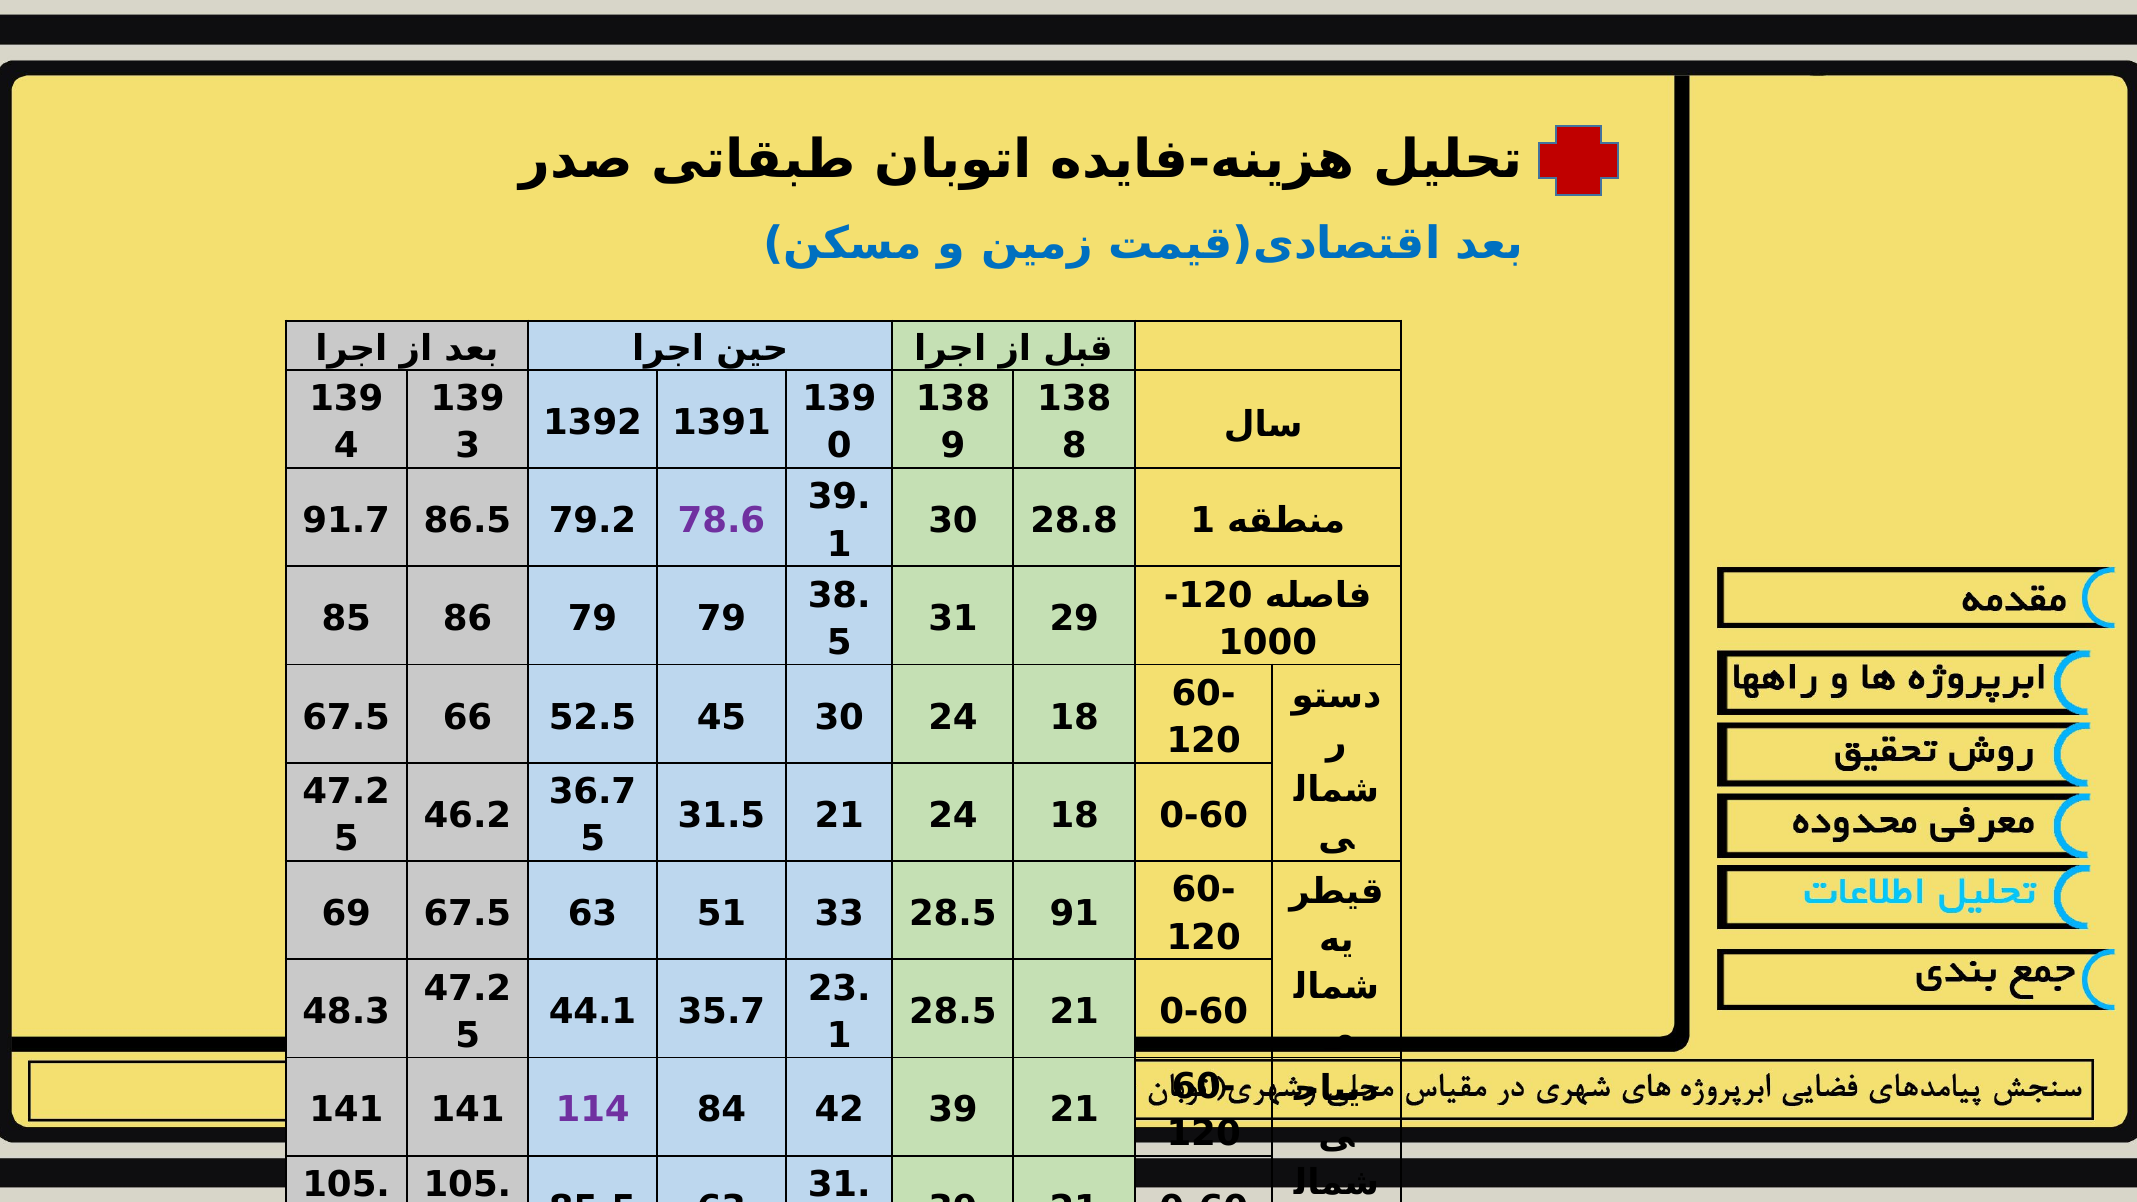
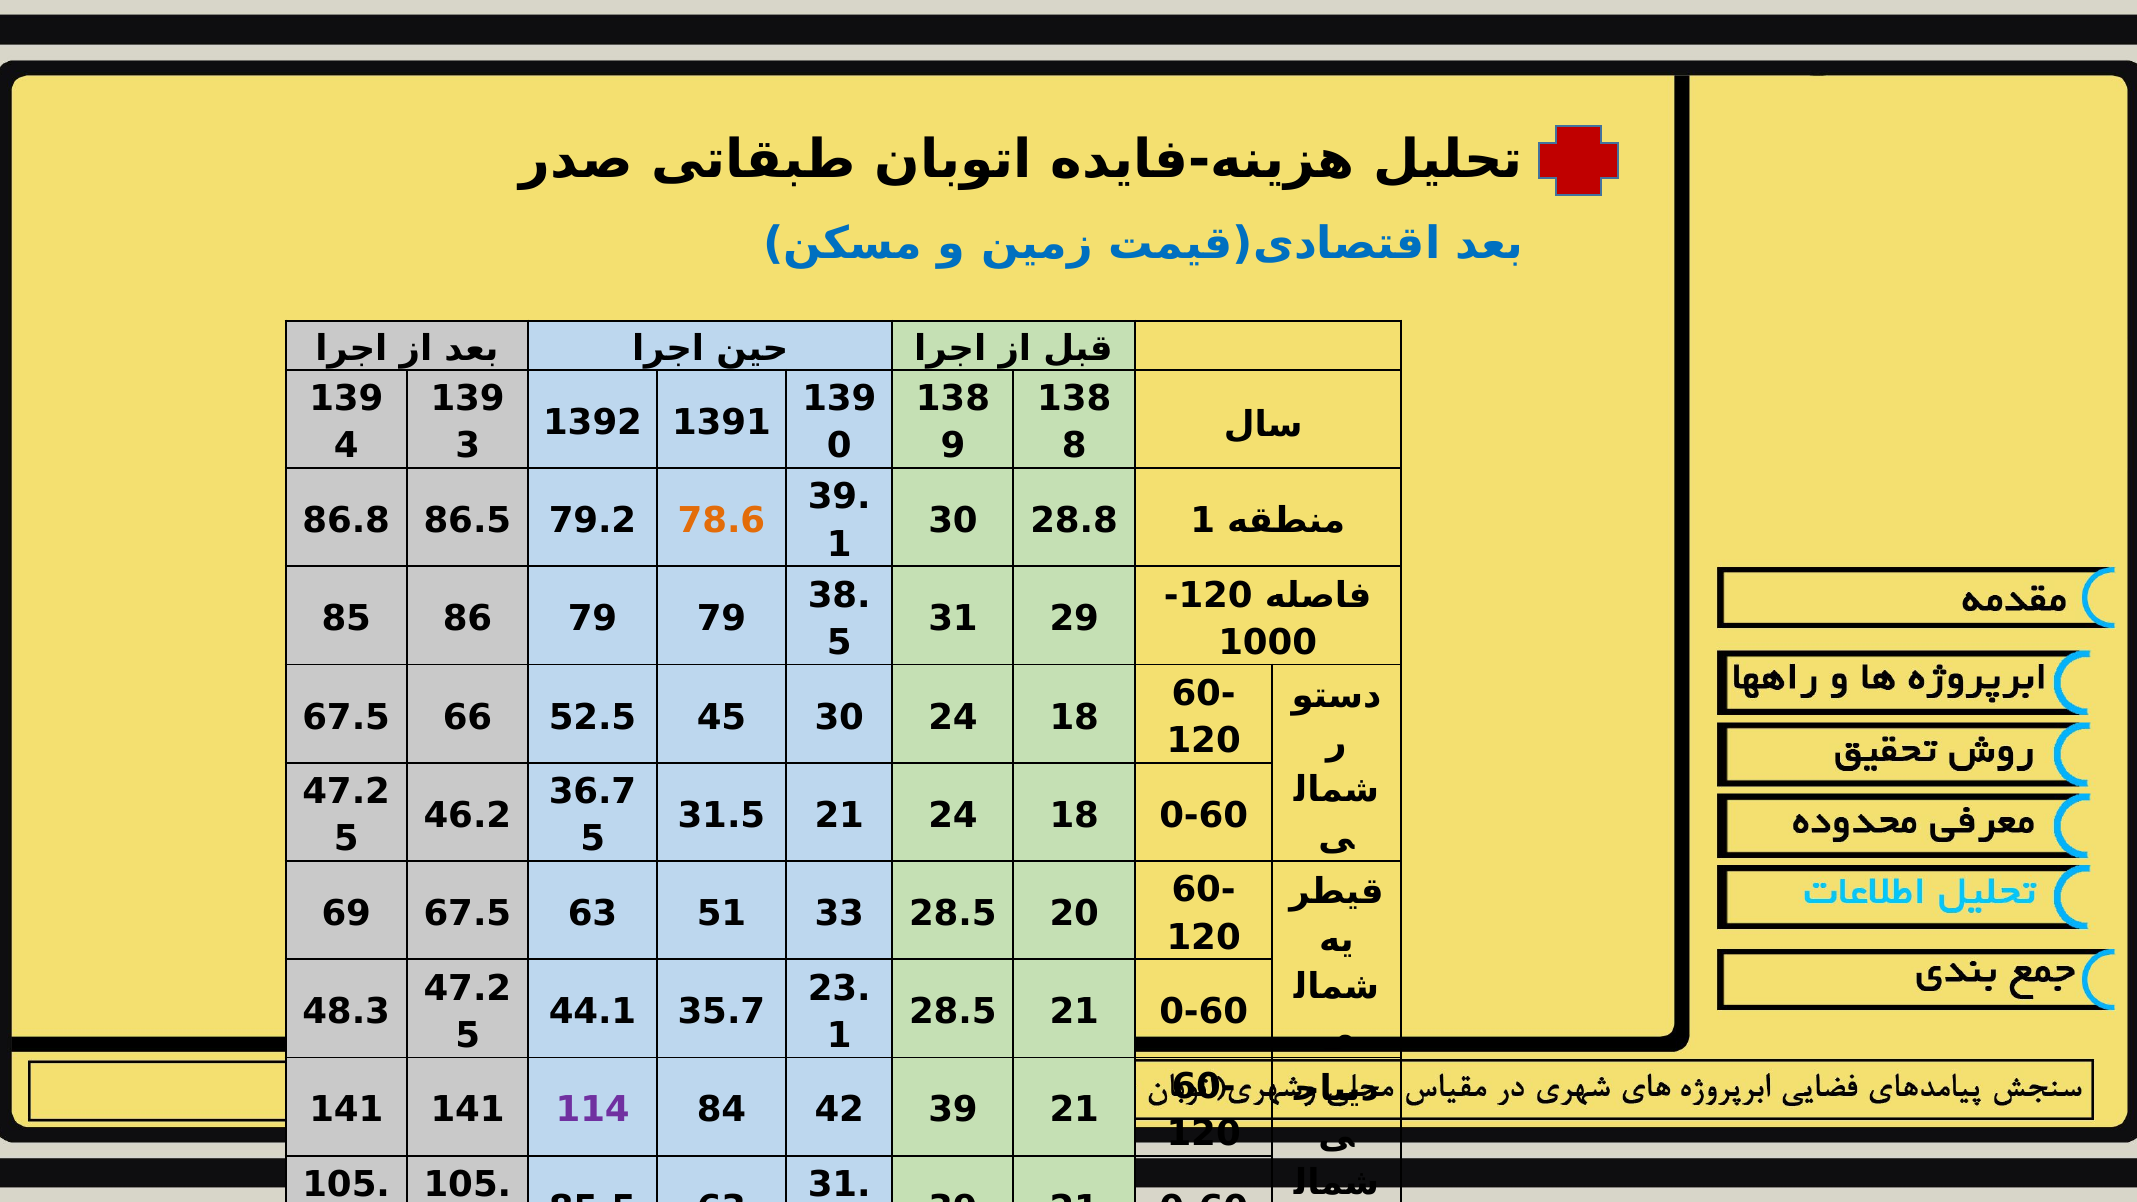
91.7: 91.7 -> 86.8
78.6 colour: purple -> orange
91: 91 -> 20
